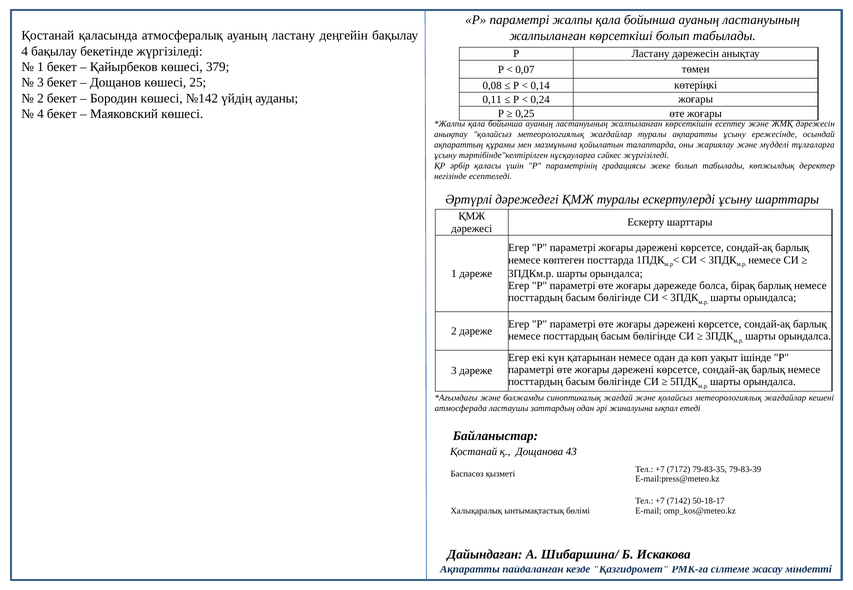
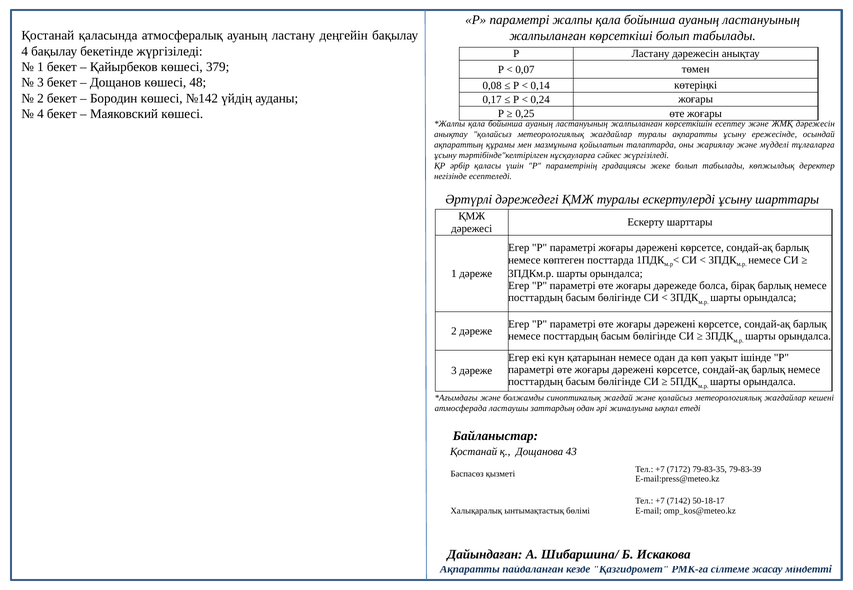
25: 25 -> 48
0,11: 0,11 -> 0,17
